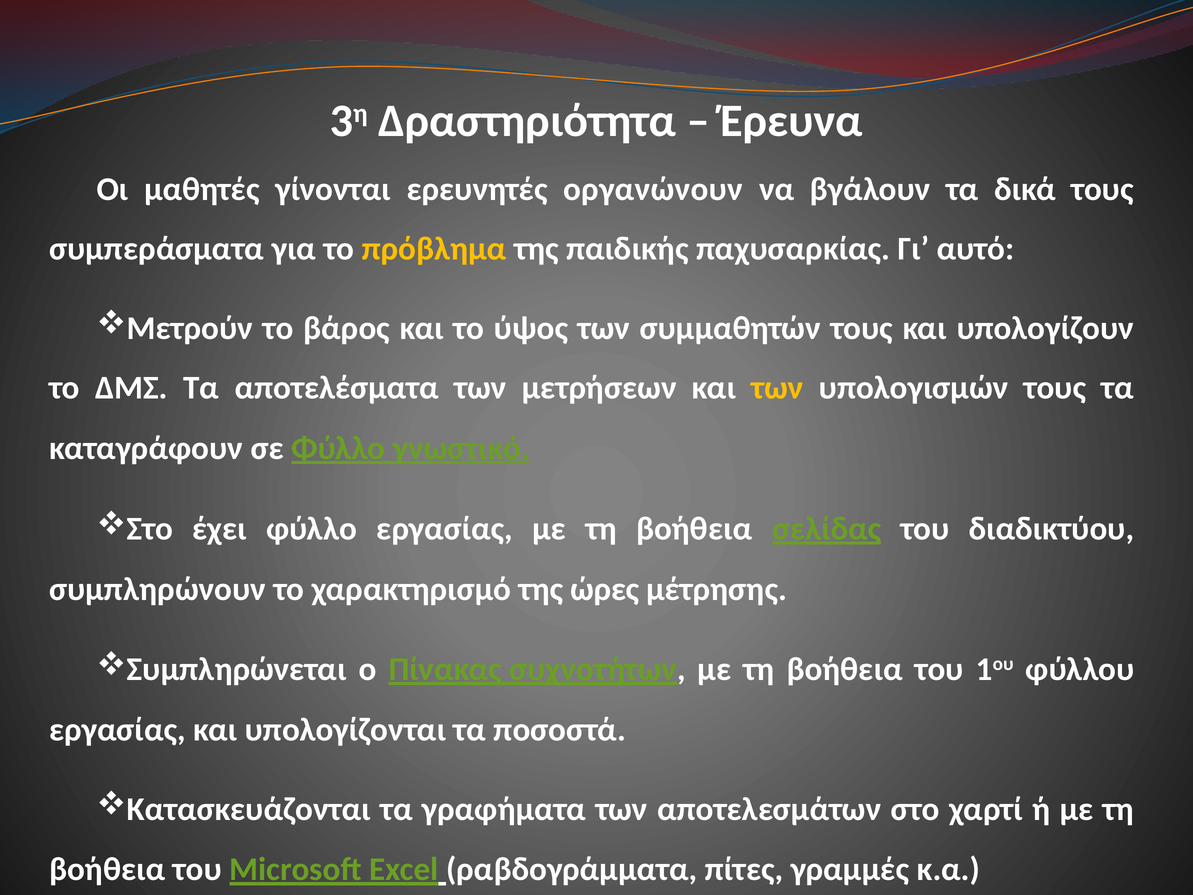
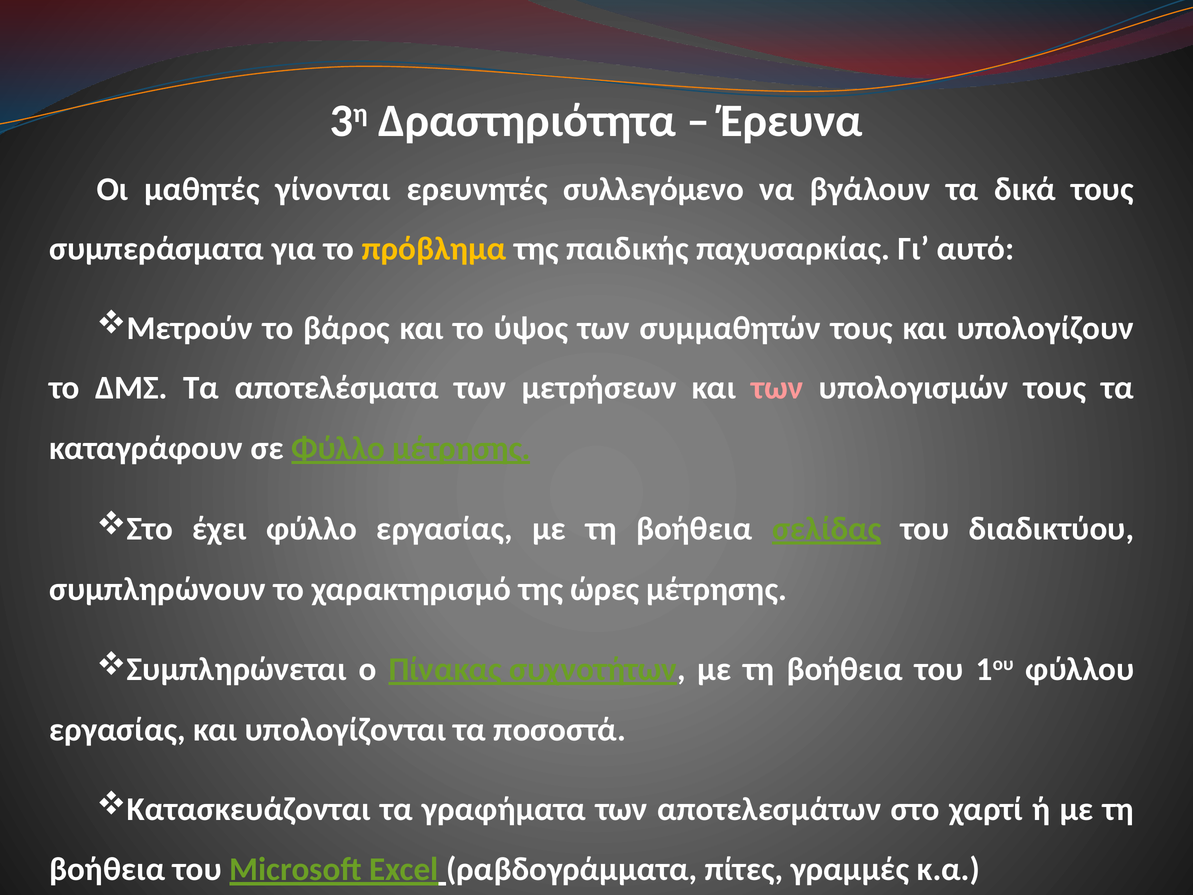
οργανώνουν: οργανώνουν -> συλλεγόμενο
των at (777, 388) colour: yellow -> pink
Φύλλο γνωστικό: γνωστικό -> μέτρησης
